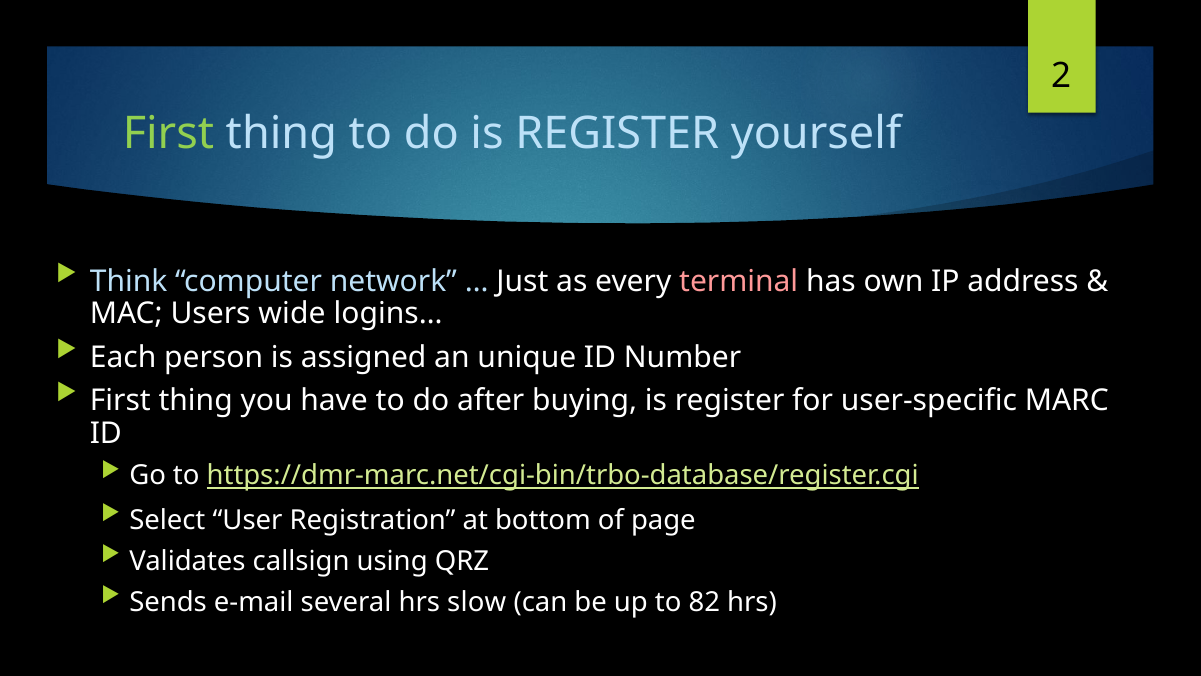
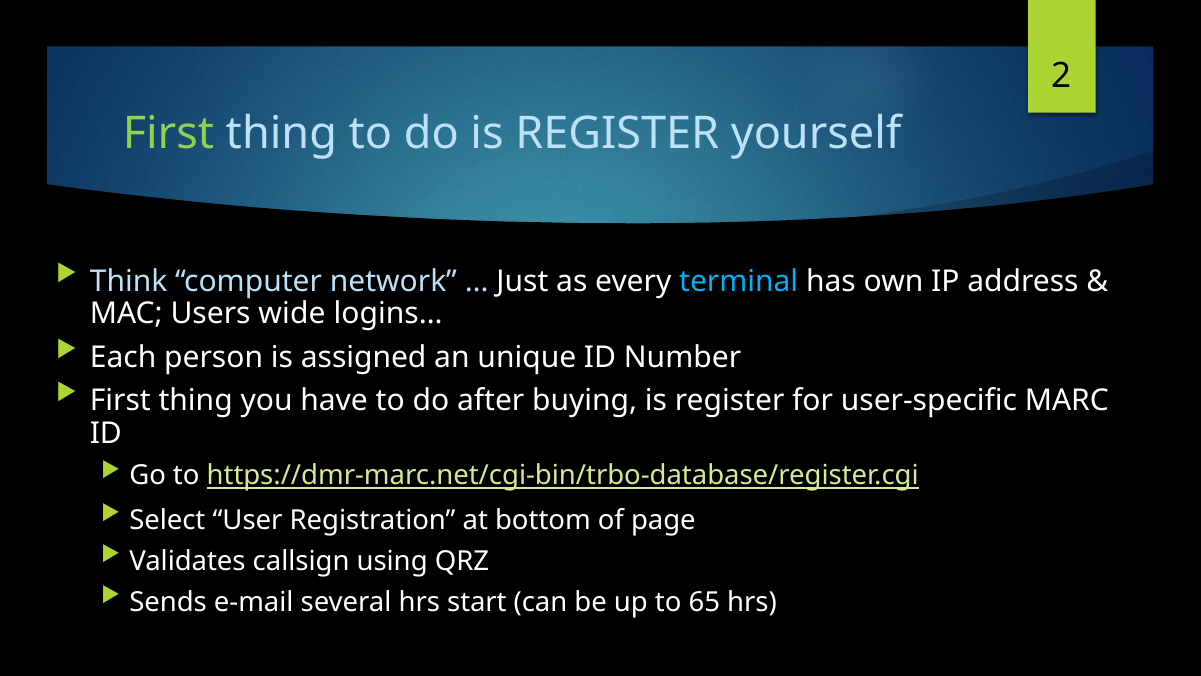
terminal colour: pink -> light blue
slow: slow -> start
82: 82 -> 65
